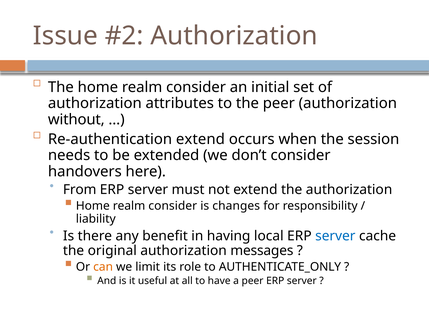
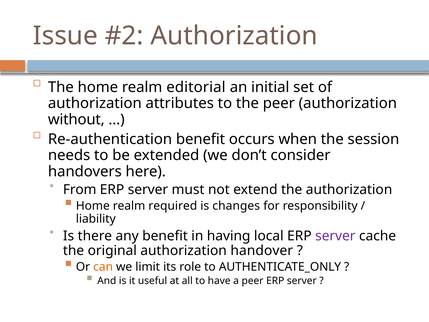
The home realm consider: consider -> editorial
Re-authentication extend: extend -> benefit
consider at (173, 206): consider -> required
server at (335, 236) colour: blue -> purple
messages: messages -> handover
